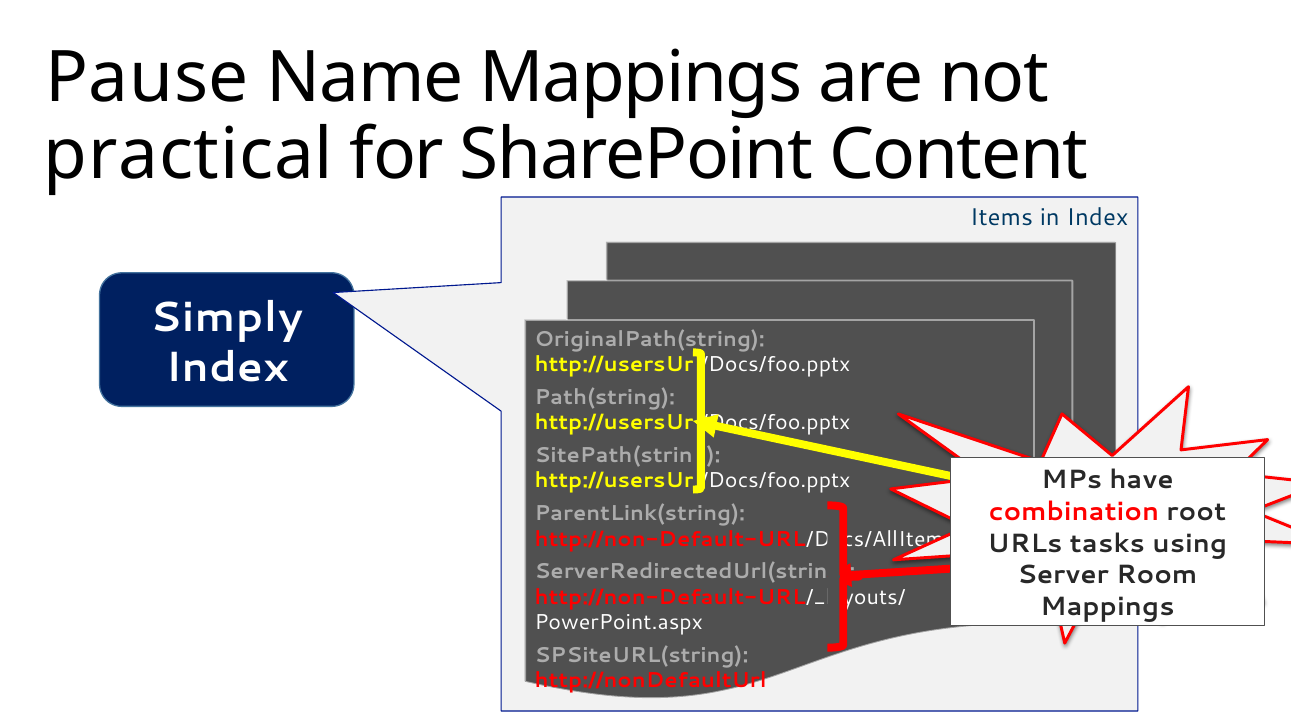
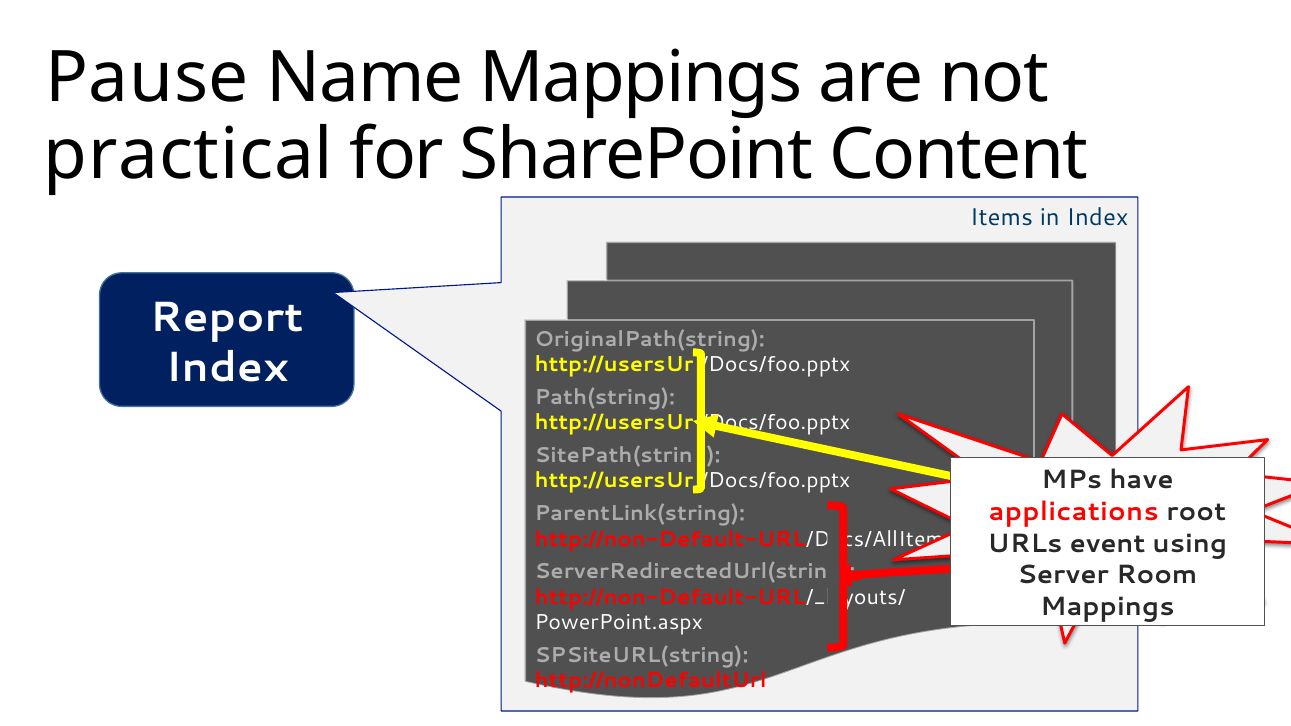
Simply: Simply -> Report
combination: combination -> applications
tasks: tasks -> event
